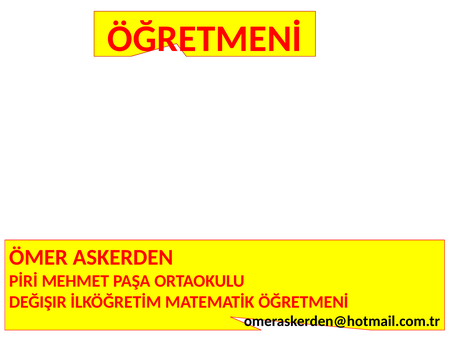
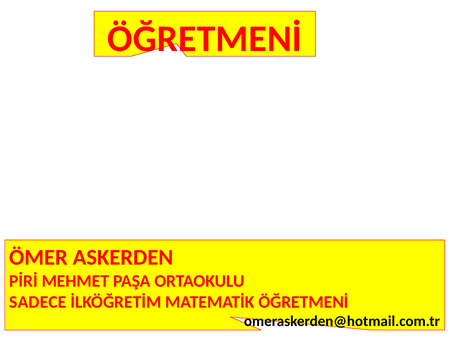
DEĞIŞIR: DEĞIŞIR -> SADECE
